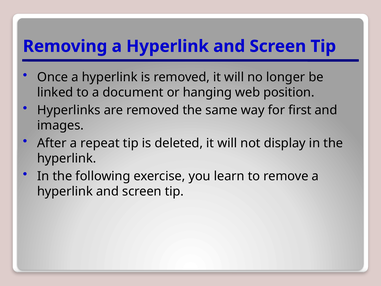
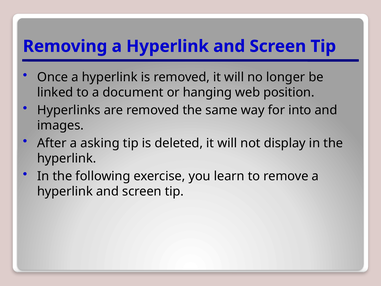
first: first -> into
repeat: repeat -> asking
